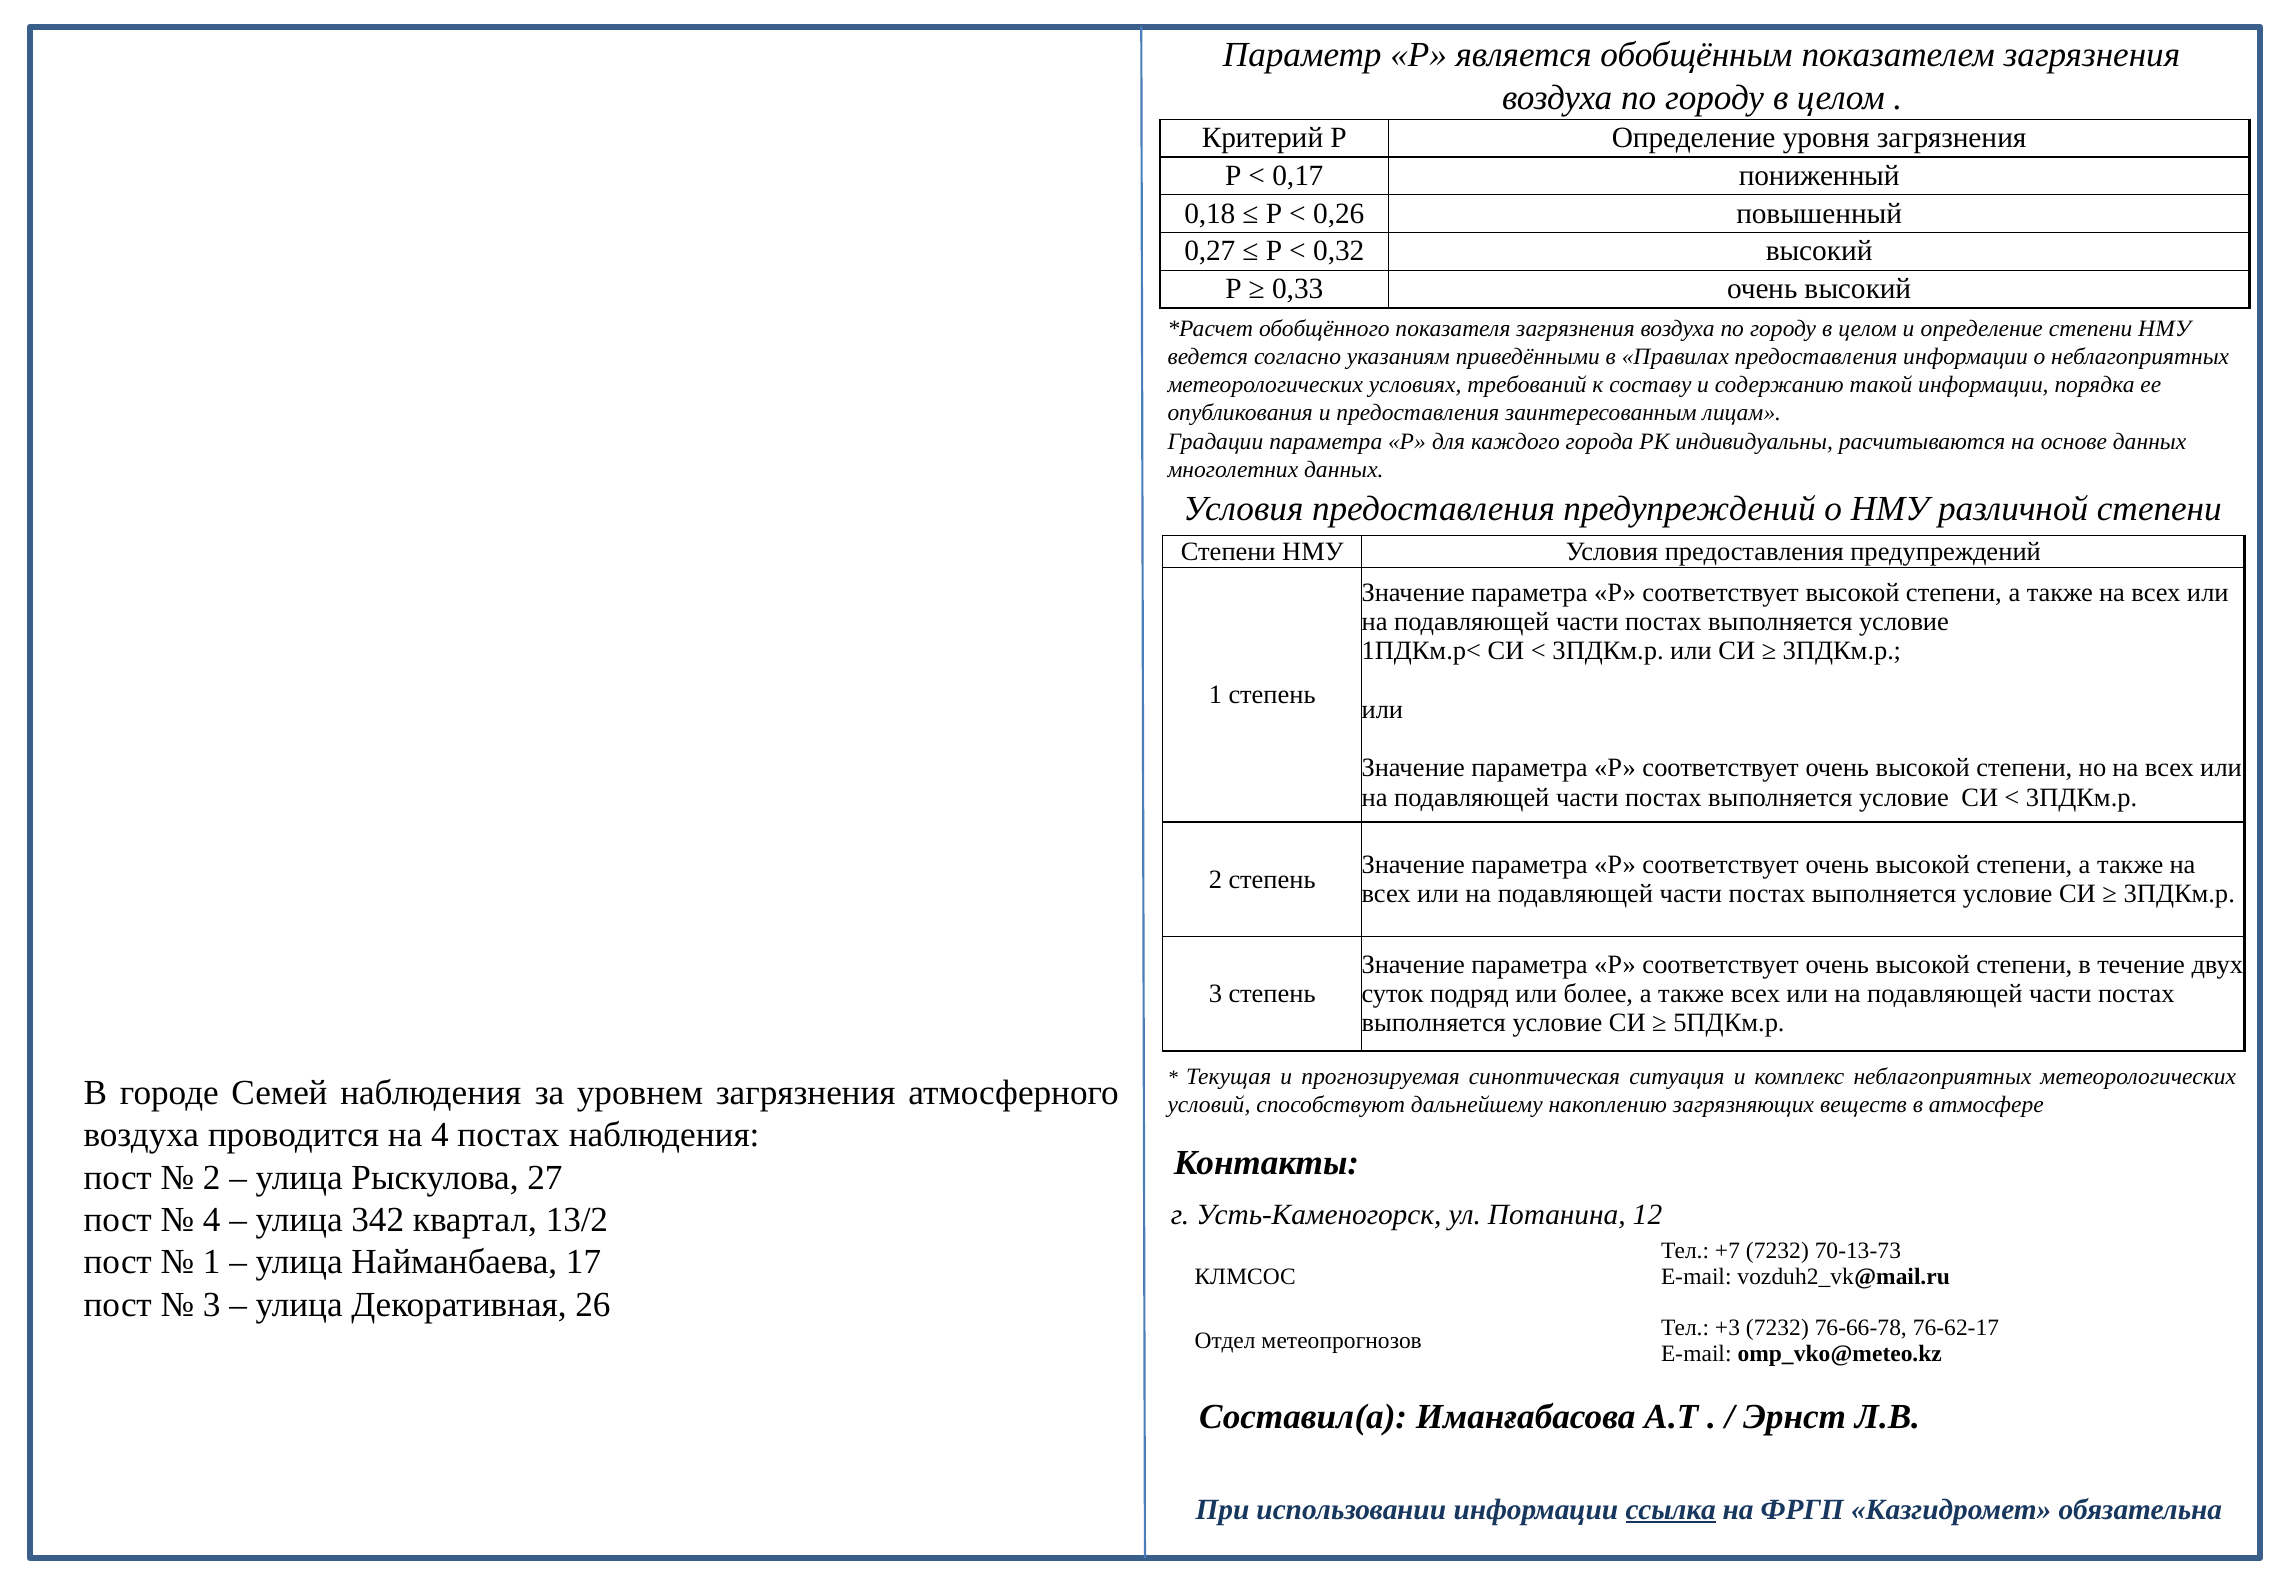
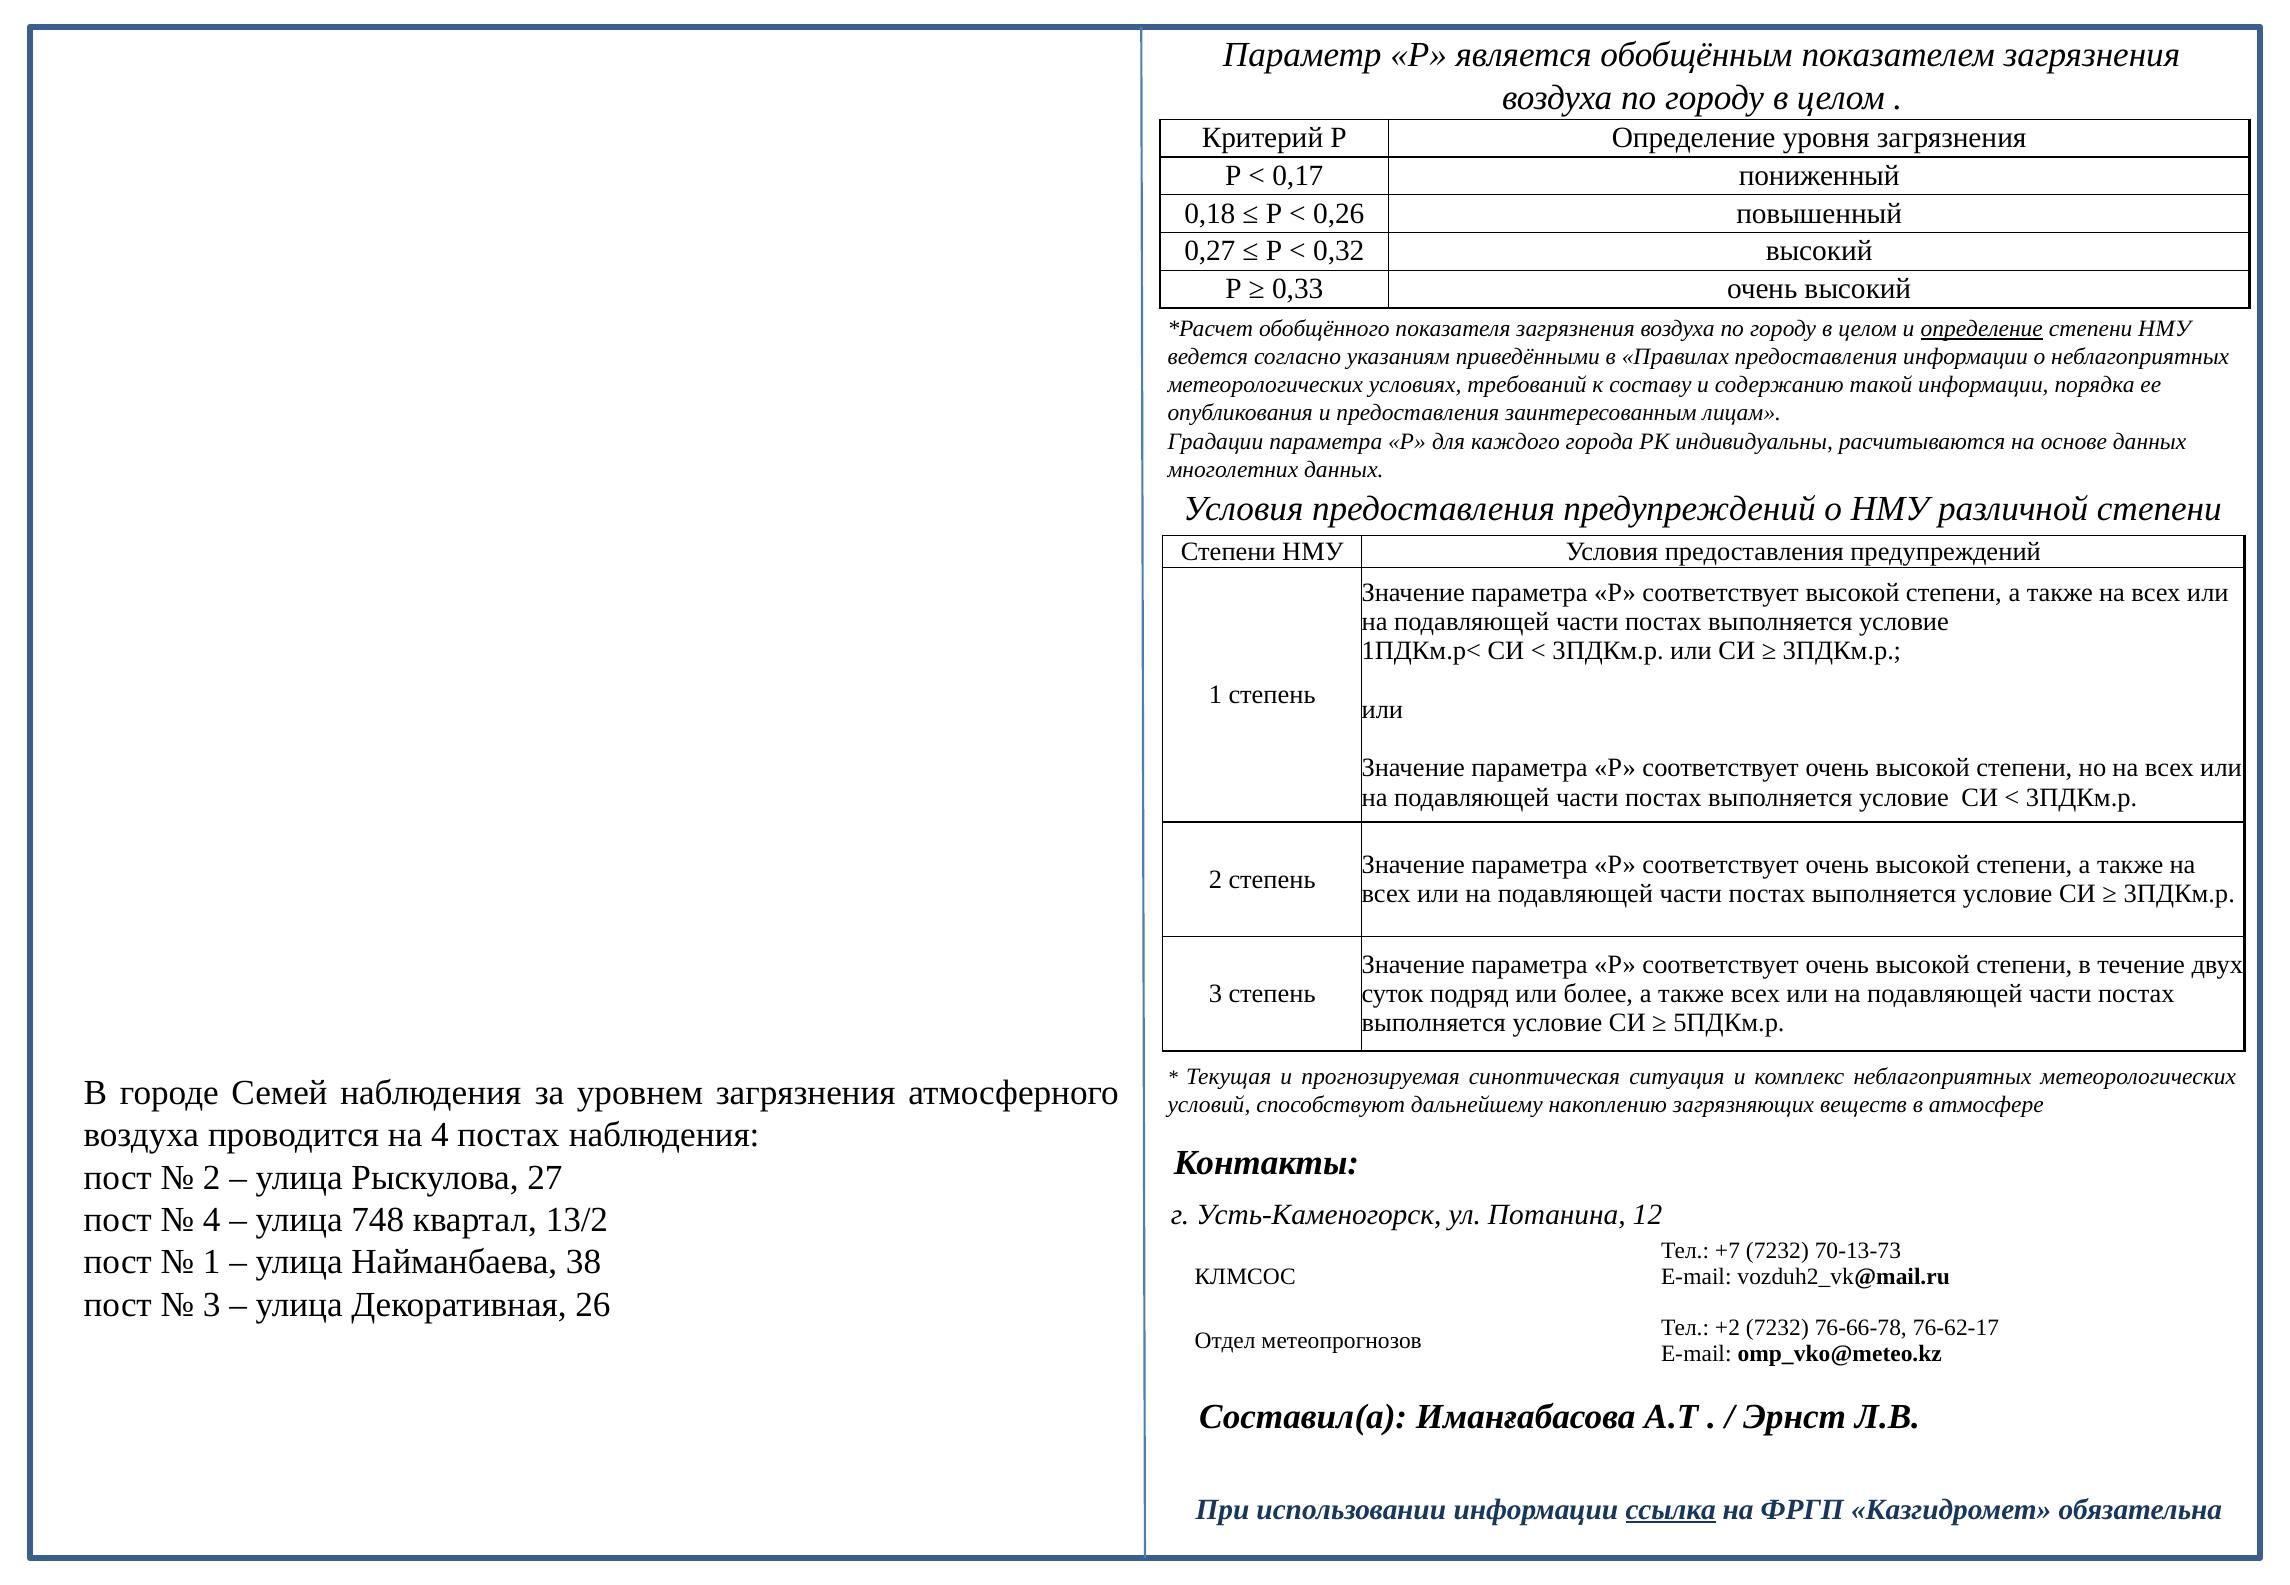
определение at (1982, 329) underline: none -> present
342: 342 -> 748
17: 17 -> 38
+3: +3 -> +2
